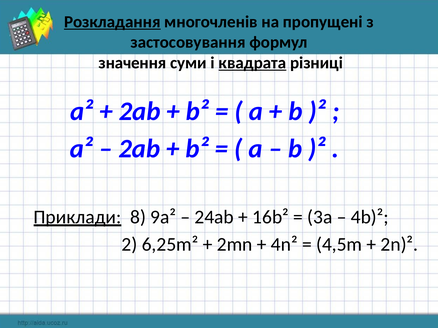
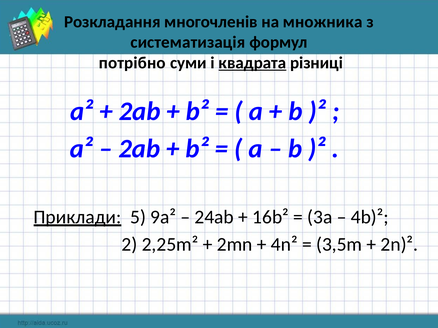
Розкладання underline: present -> none
пропущені: пропущені -> множника
застосовування: застосовування -> систематизація
значення: значення -> потрібно
8: 8 -> 5
6,25m²: 6,25m² -> 2,25m²
4,5m: 4,5m -> 3,5m
